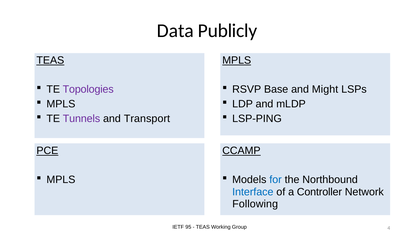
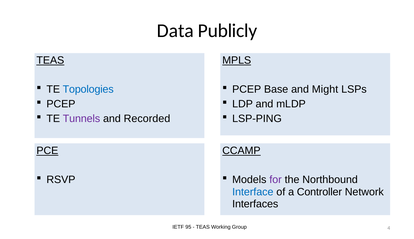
RSVP at (247, 89): RSVP -> PCEP
Topologies colour: purple -> blue
MPLS at (61, 104): MPLS -> PCEP
Transport: Transport -> Recorded
MPLS at (61, 180): MPLS -> RSVP
for colour: blue -> purple
Following: Following -> Interfaces
